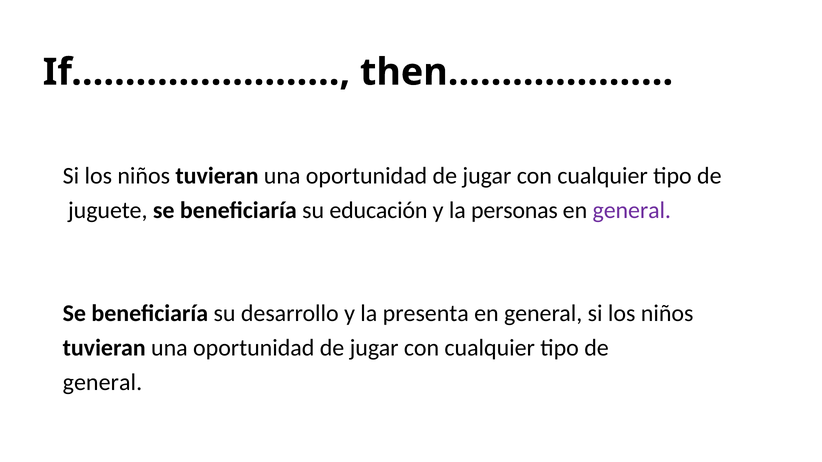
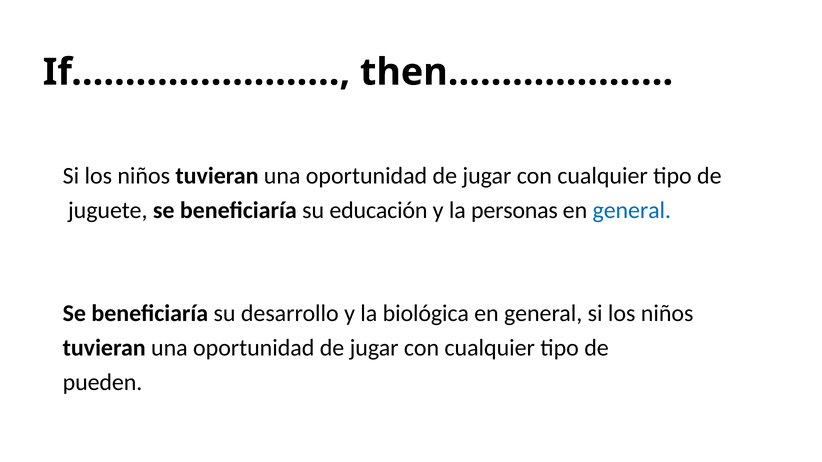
general at (632, 211) colour: purple -> blue
presenta: presenta -> biológica
general at (102, 383): general -> pueden
